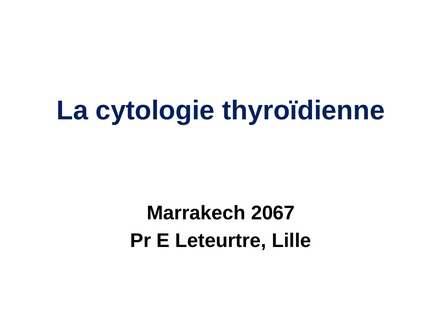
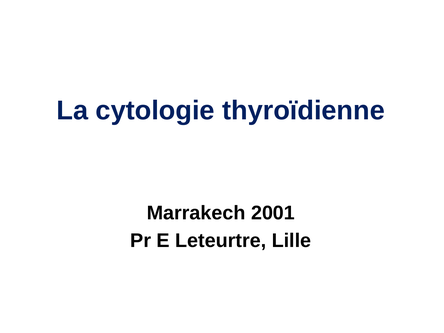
2067: 2067 -> 2001
